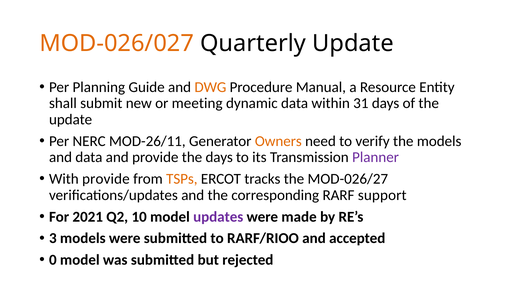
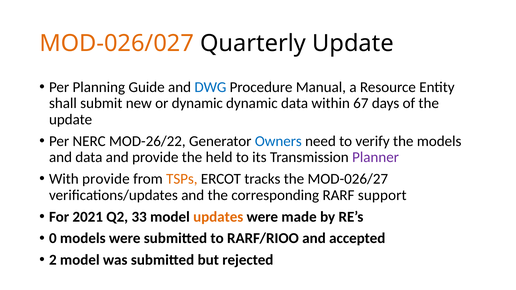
DWG colour: orange -> blue
or meeting: meeting -> dynamic
31: 31 -> 67
MOD-26/11: MOD-26/11 -> MOD-26/22
Owners colour: orange -> blue
the days: days -> held
10: 10 -> 33
updates colour: purple -> orange
3: 3 -> 0
0: 0 -> 2
